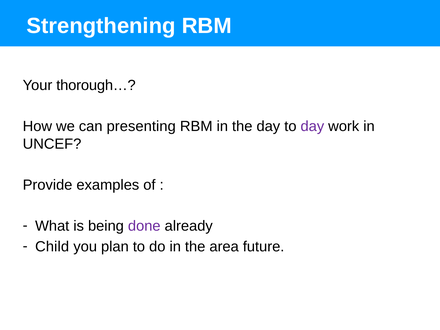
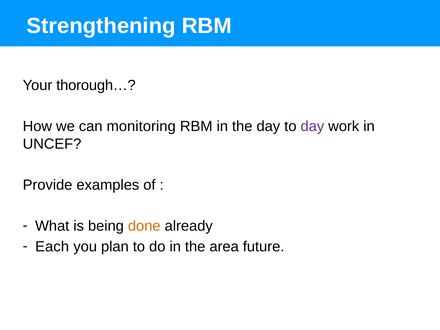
presenting: presenting -> monitoring
done colour: purple -> orange
Child: Child -> Each
